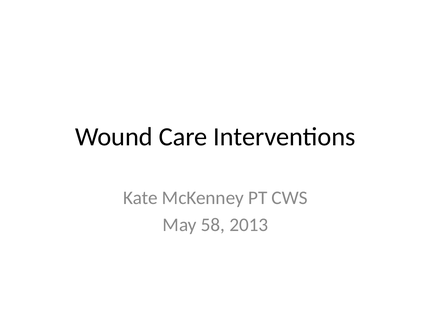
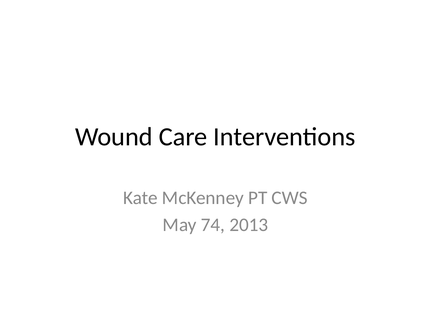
58: 58 -> 74
